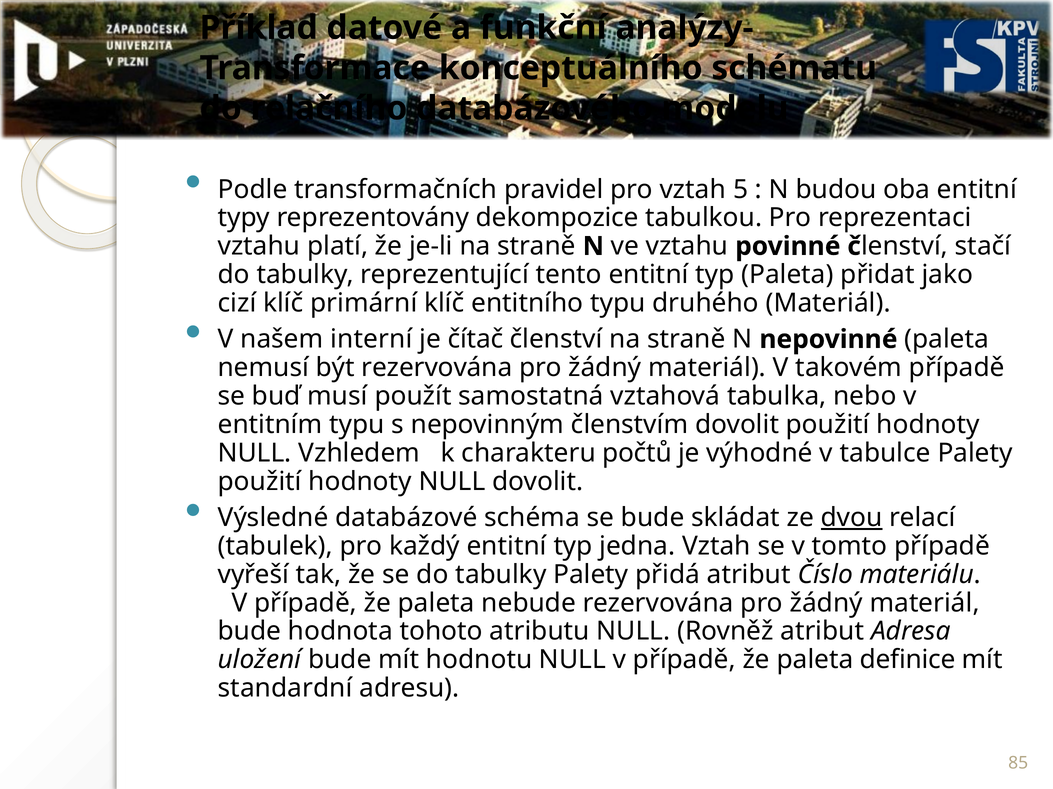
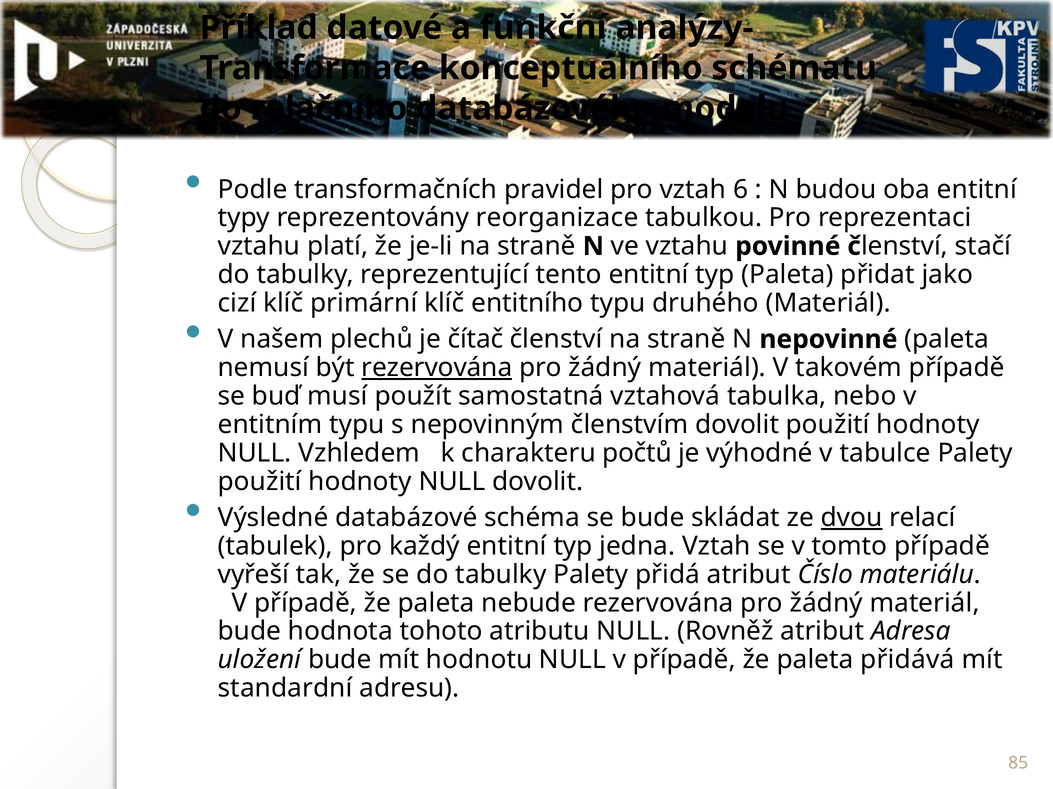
5: 5 -> 6
dekompozice: dekompozice -> reorganizace
interní: interní -> plechů
rezervována at (437, 368) underline: none -> present
definice: definice -> přidává
